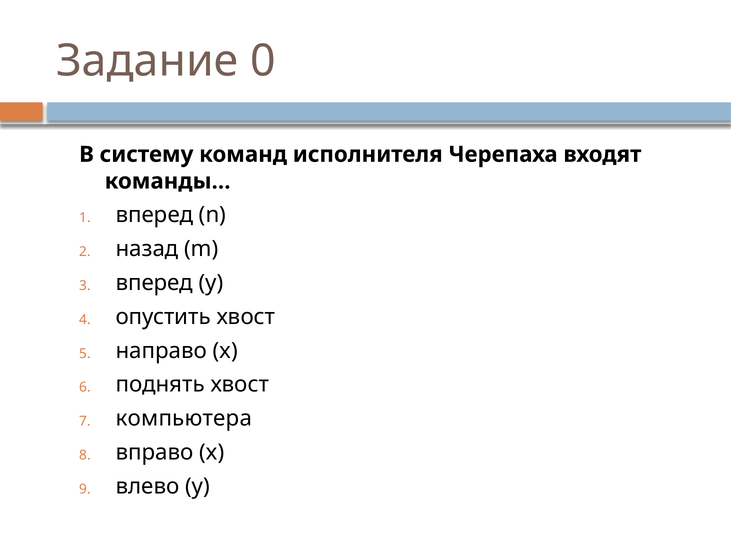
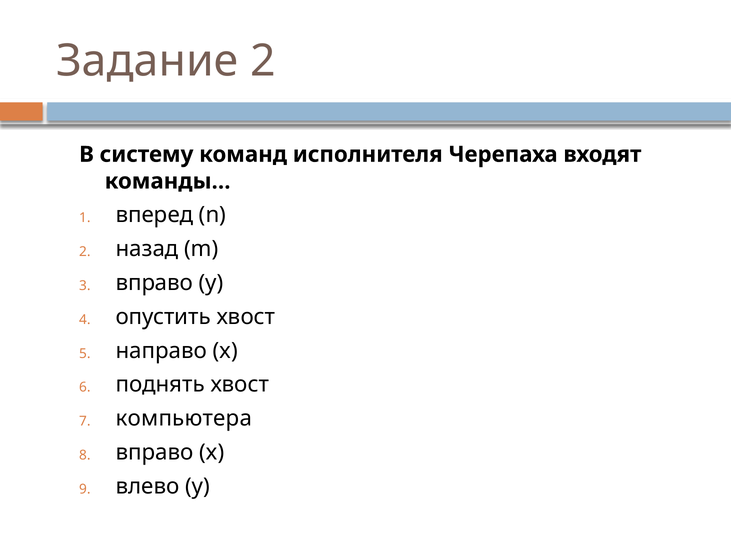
Задание 0: 0 -> 2
вперед at (154, 283): вперед -> вправо
